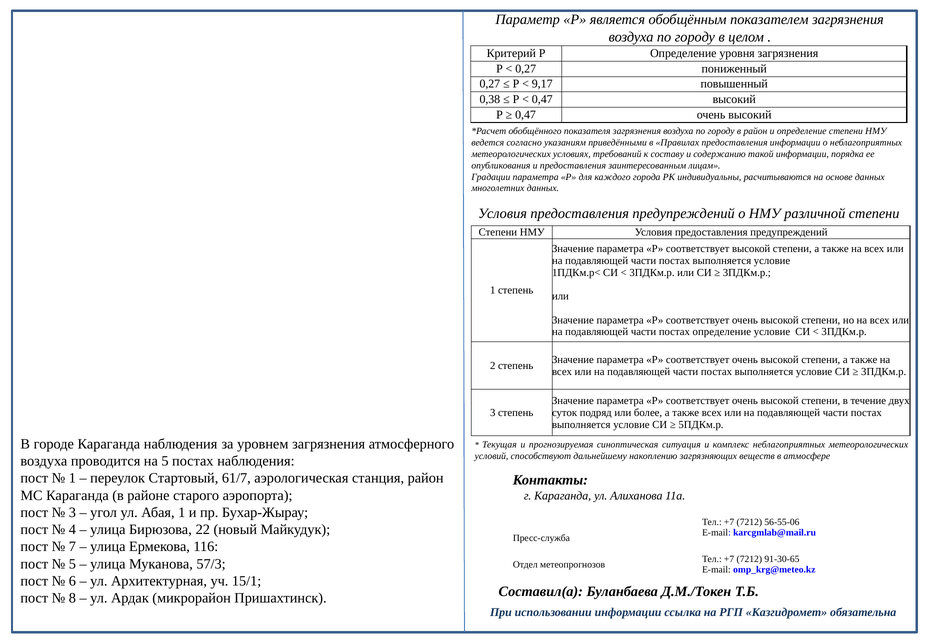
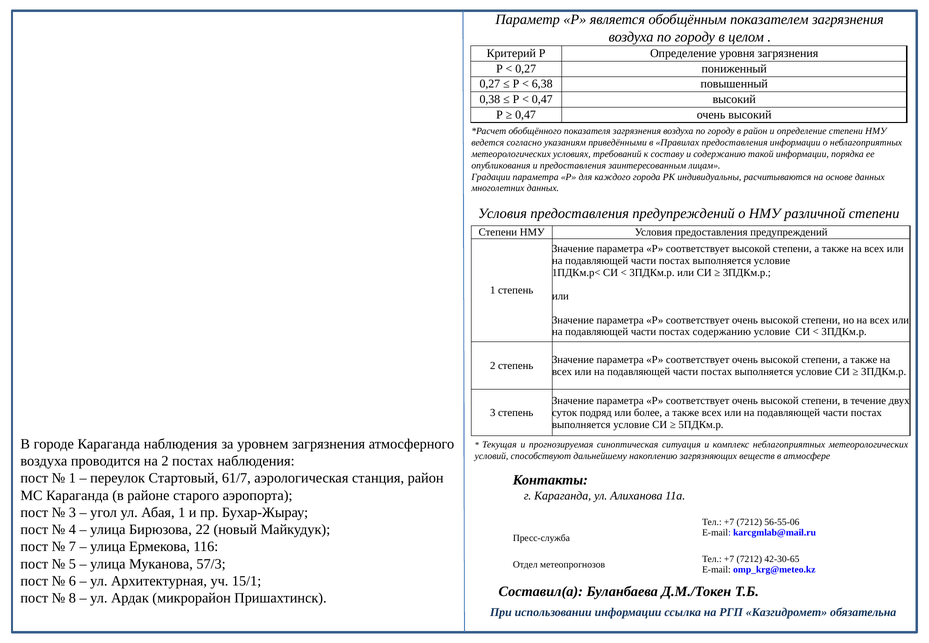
9,17: 9,17 -> 6,38
постах определение: определение -> содержанию
на 5: 5 -> 2
91-30-65: 91-30-65 -> 42-30-65
